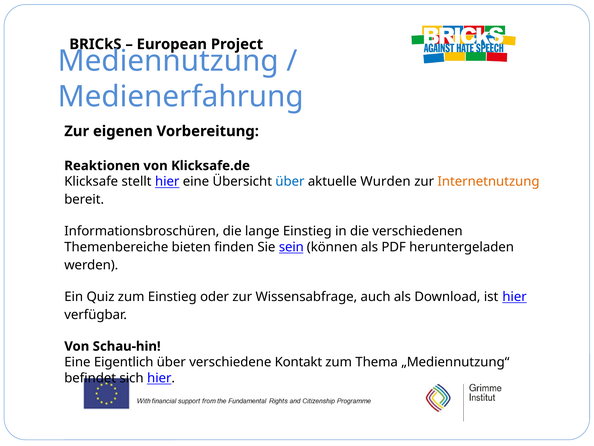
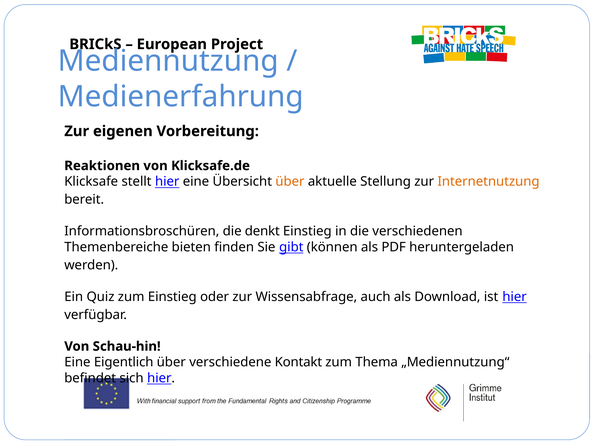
über at (290, 181) colour: blue -> orange
Wurden: Wurden -> Stellung
lange: lange -> denkt
sein: sein -> gibt
